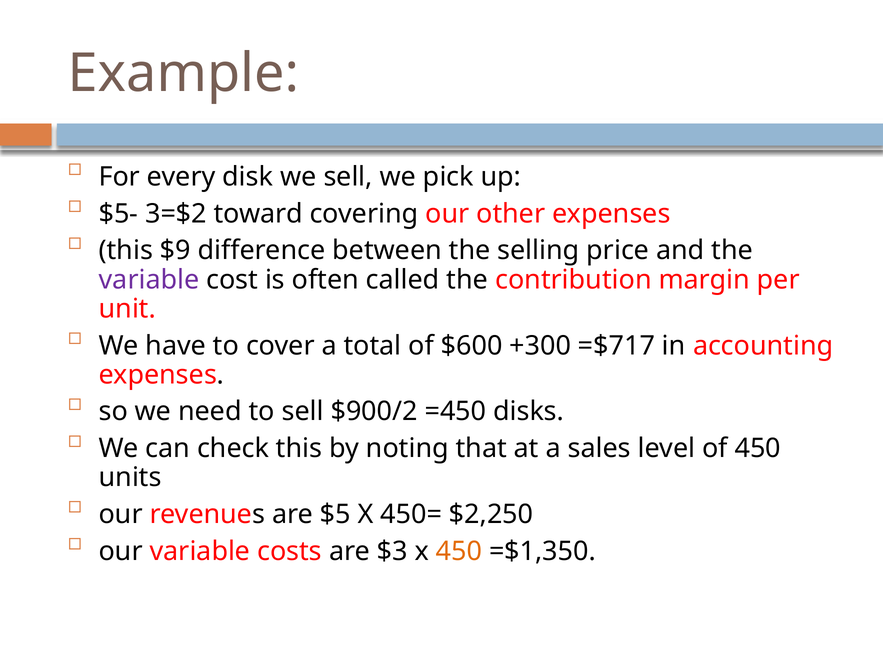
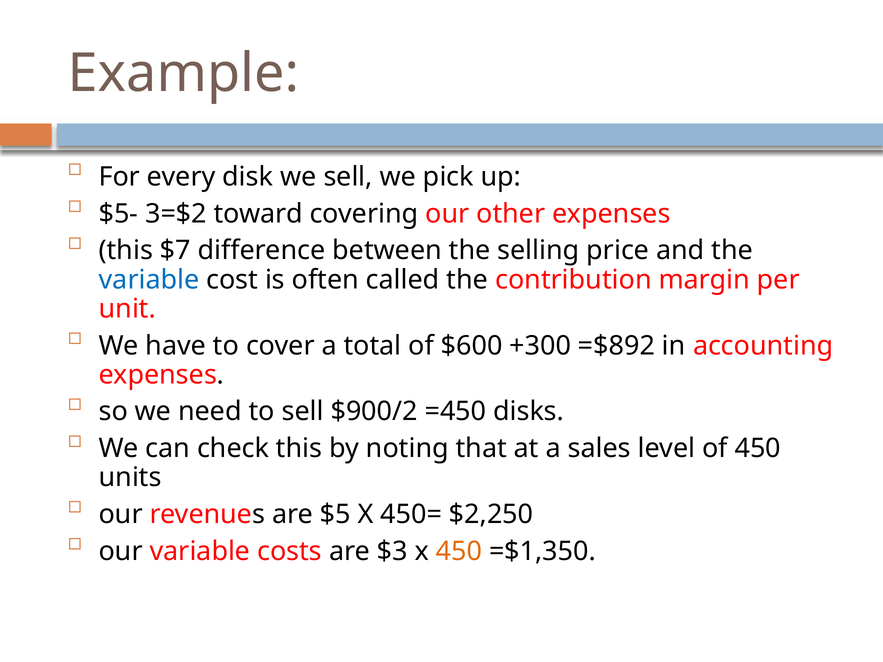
$9: $9 -> $7
variable at (149, 280) colour: purple -> blue
=$717: =$717 -> =$892
